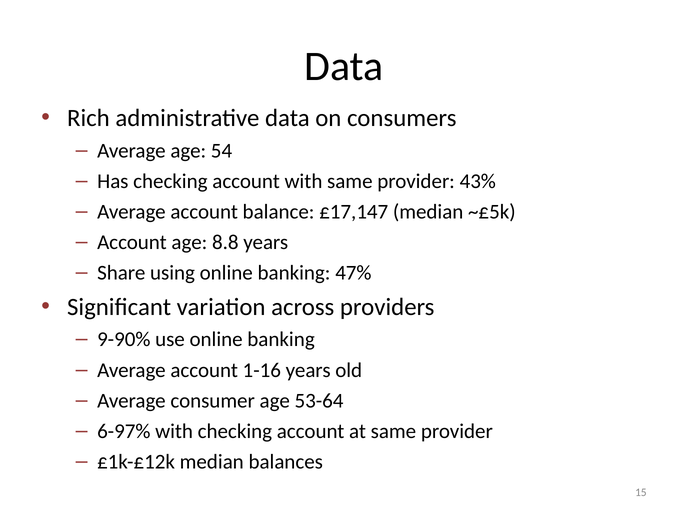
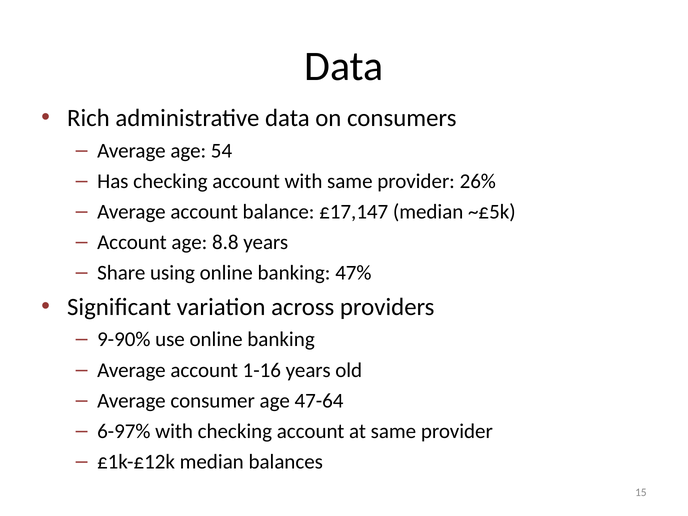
43%: 43% -> 26%
53-64: 53-64 -> 47-64
